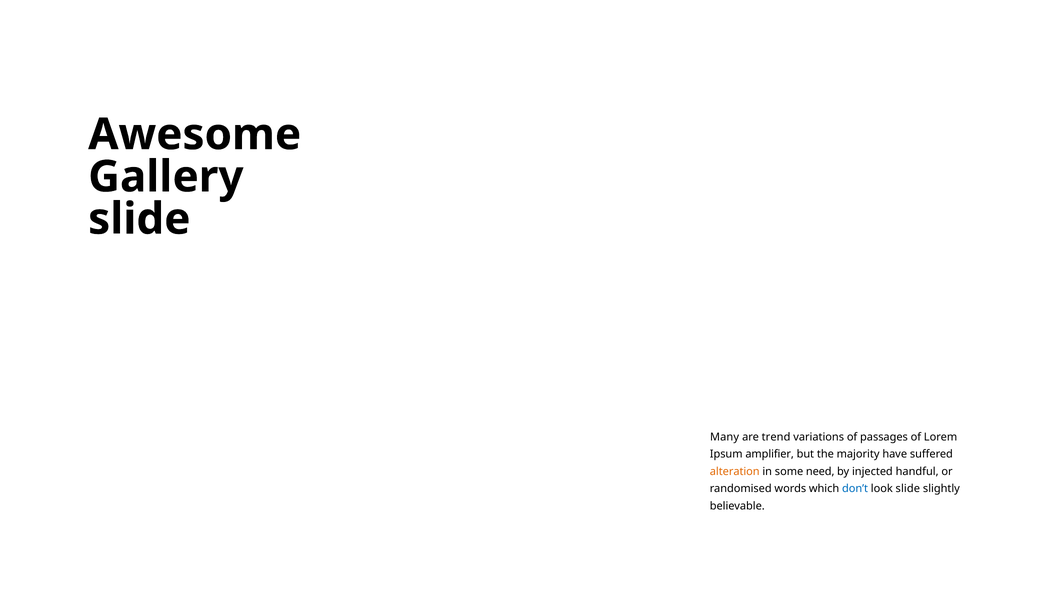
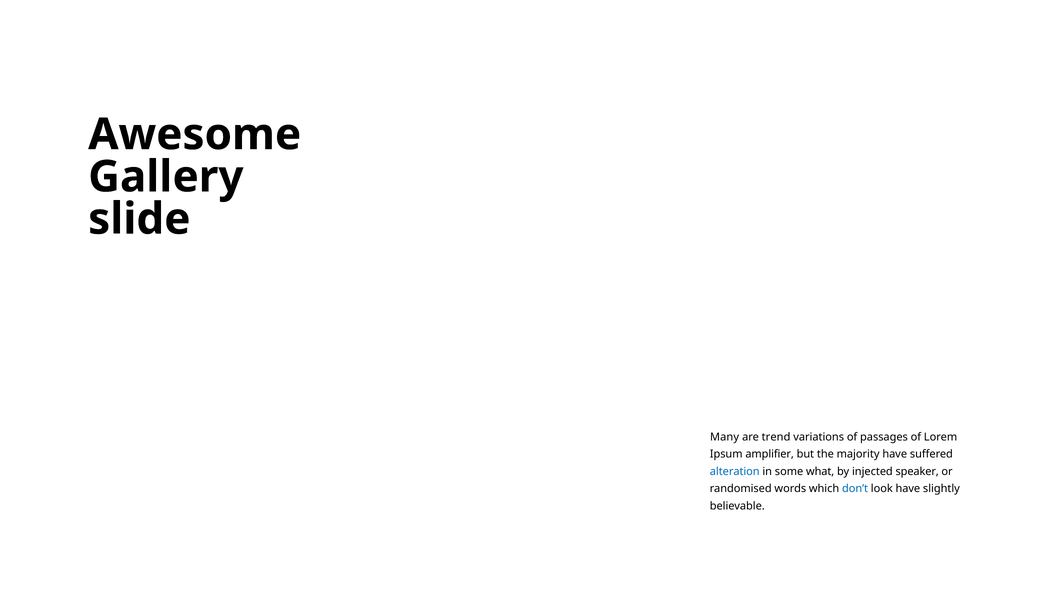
alteration colour: orange -> blue
need: need -> what
handful: handful -> speaker
look slide: slide -> have
